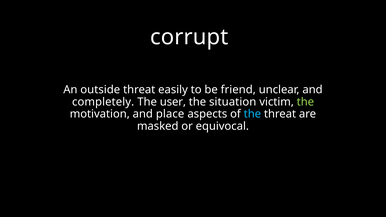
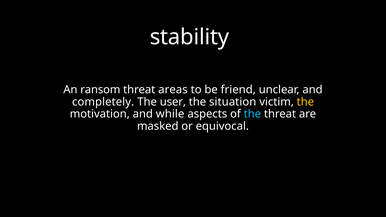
corrupt: corrupt -> stability
outside: outside -> ransom
easily: easily -> areas
the at (305, 102) colour: light green -> yellow
place: place -> while
